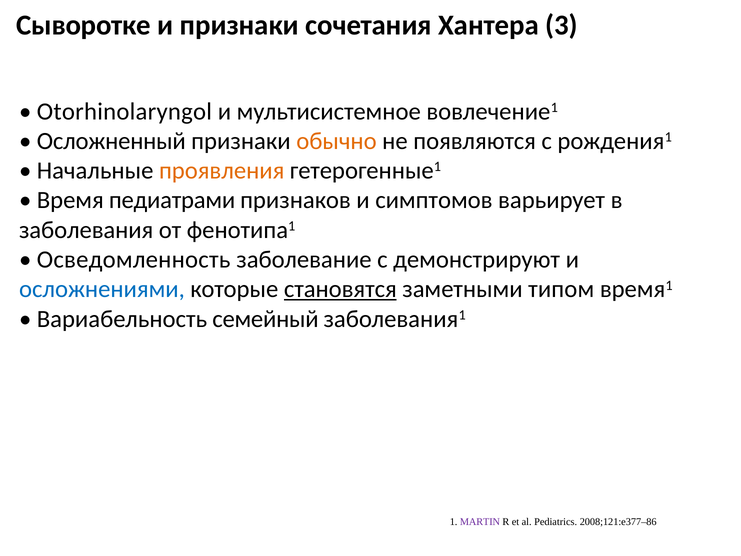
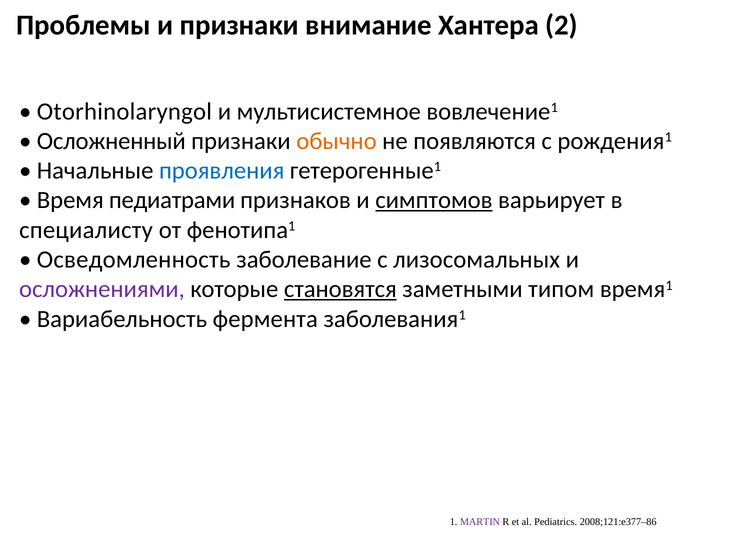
Сыворотке: Сыворотке -> Проблемы
сочетания: сочетания -> внимание
3: 3 -> 2
проявления colour: orange -> blue
симптомов underline: none -> present
заболевания: заболевания -> специалисту
демонстрируют: демонстрируют -> лизосомальных
осложнениями colour: blue -> purple
семейный: семейный -> фермента
